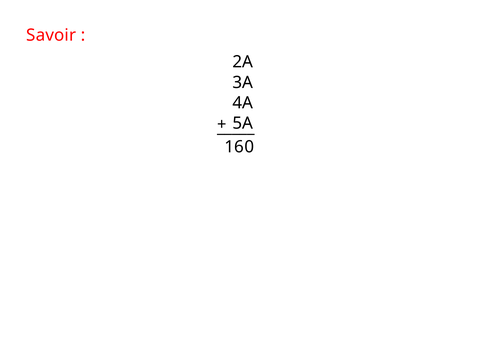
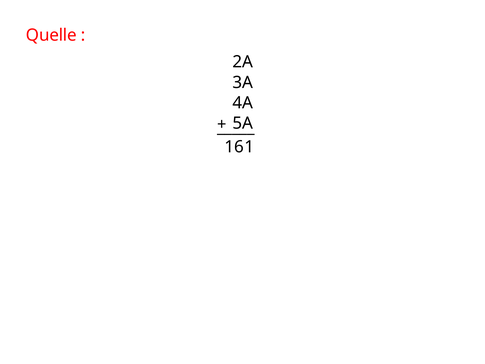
Savoir: Savoir -> Quelle
0: 0 -> 1
